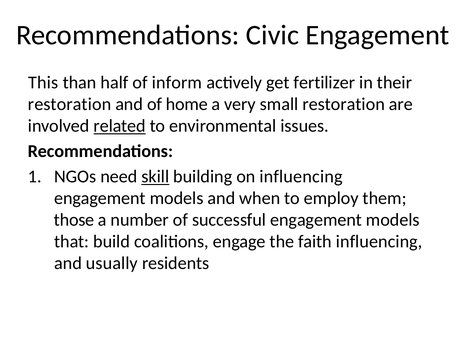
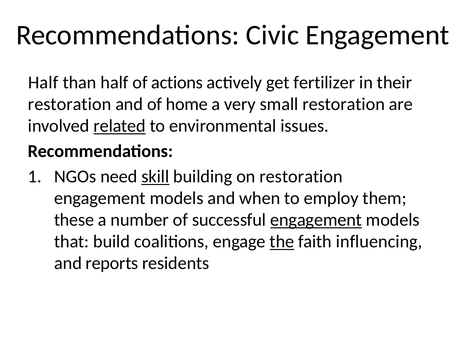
This at (43, 83): This -> Half
inform: inform -> actions
on influencing: influencing -> restoration
those: those -> these
engagement at (316, 220) underline: none -> present
the underline: none -> present
usually: usually -> reports
